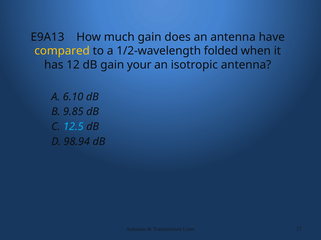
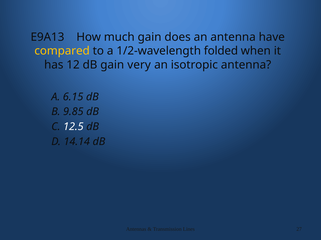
your: your -> very
6.10: 6.10 -> 6.15
12.5 colour: light blue -> white
98.94: 98.94 -> 14.14
